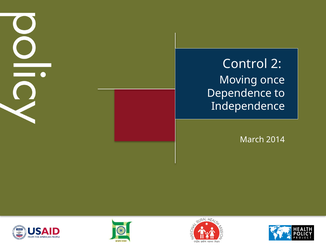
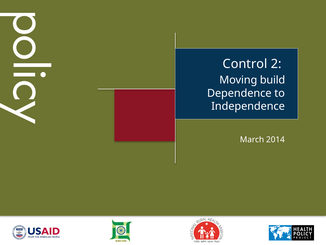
once: once -> build
